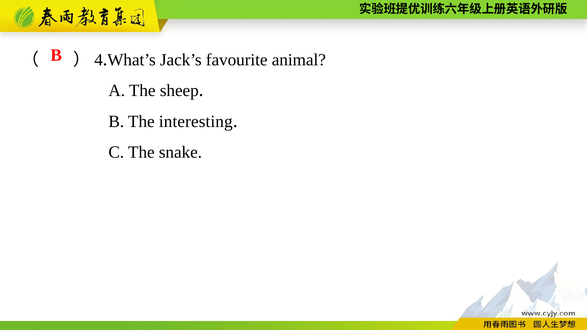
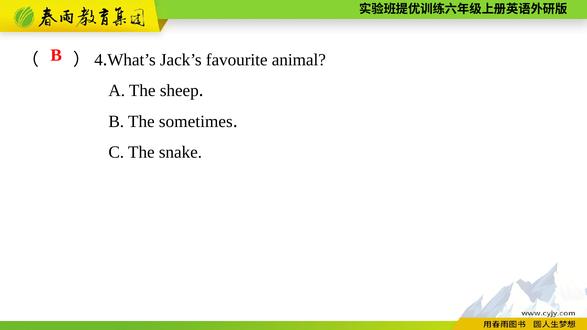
interesting: interesting -> sometimes
